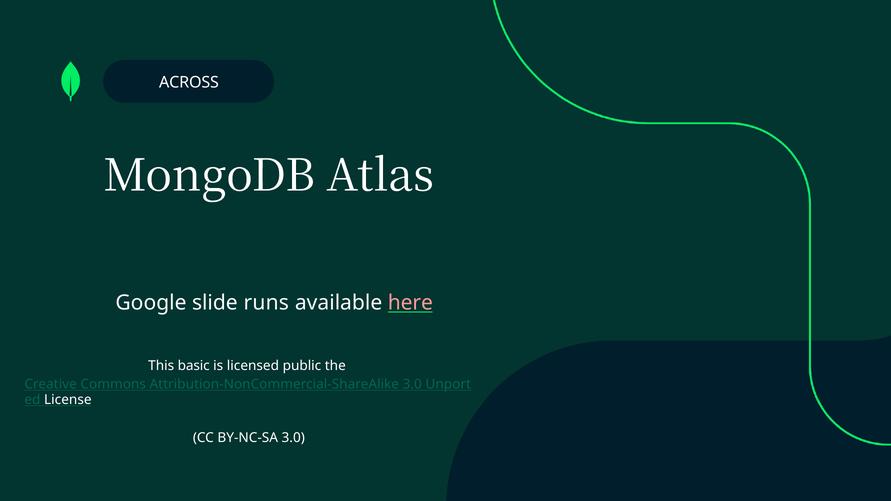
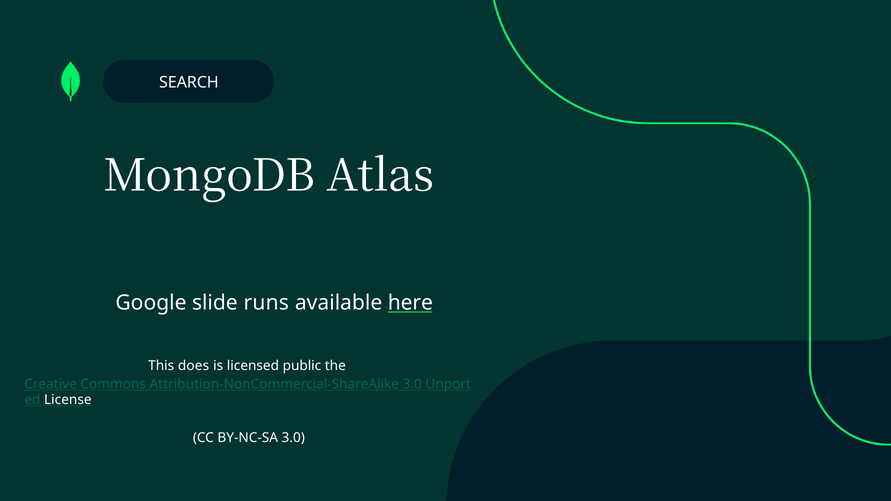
ACROSS: ACROSS -> SEARCH
here colour: pink -> white
basic: basic -> does
